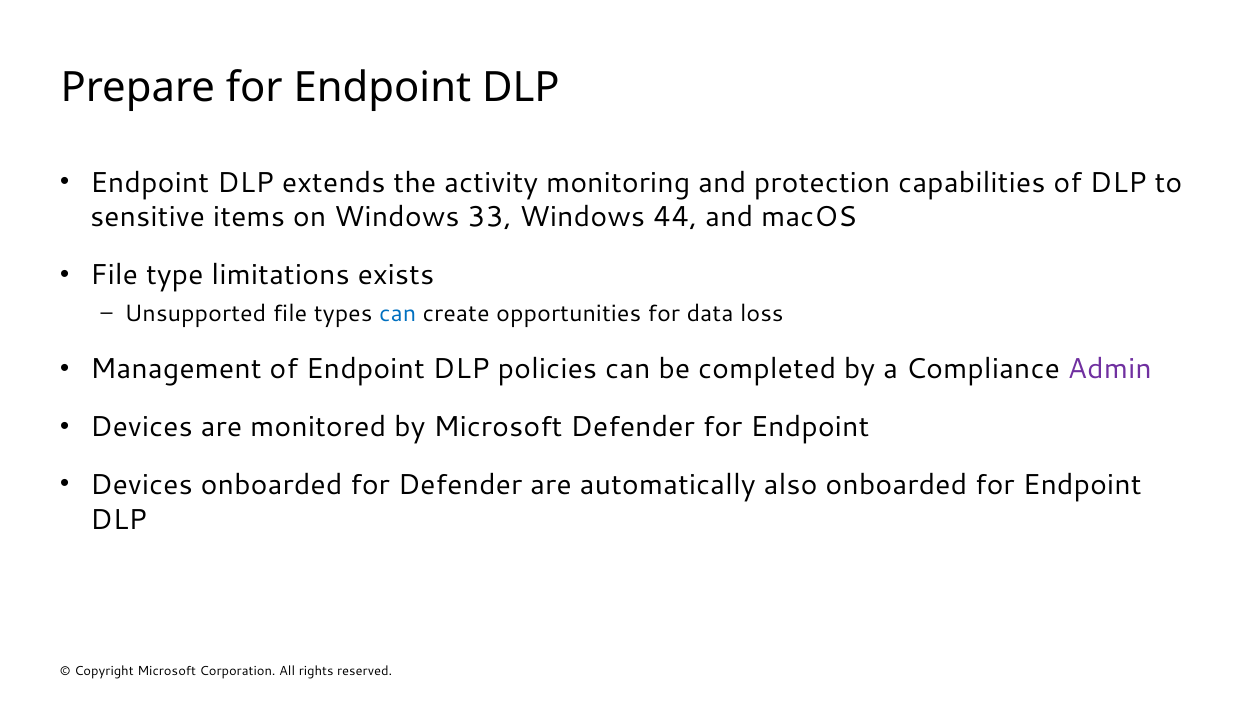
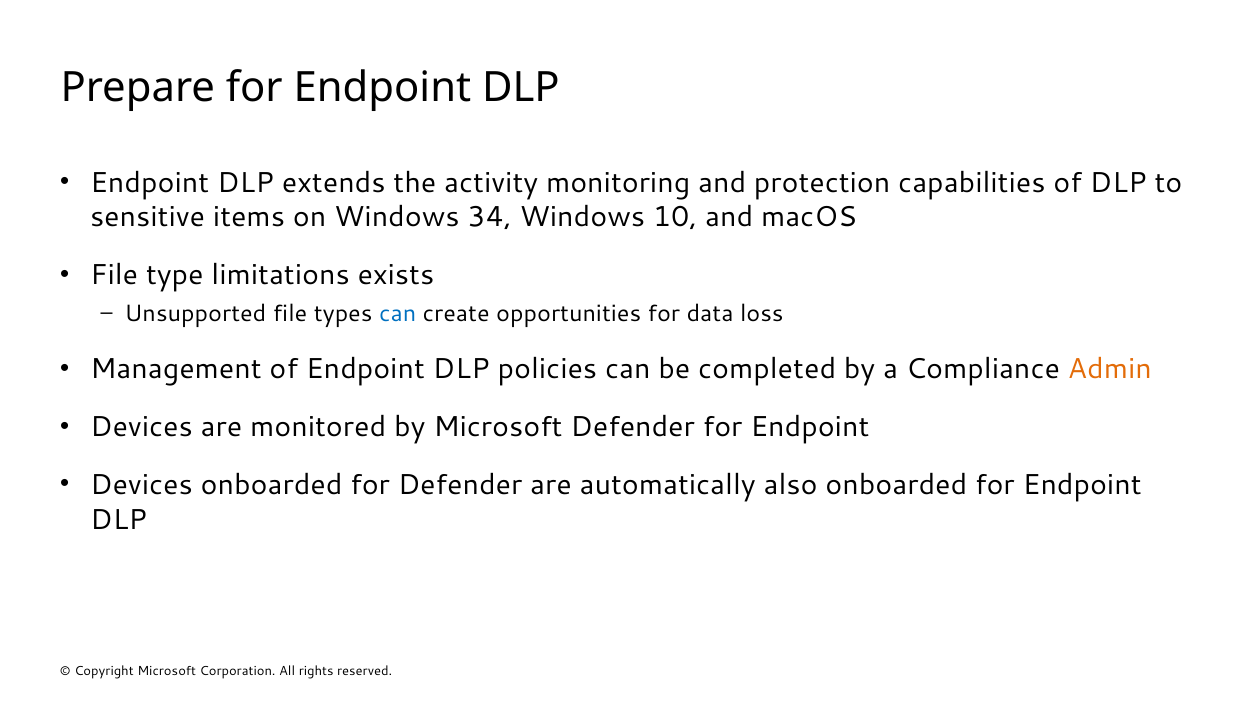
33: 33 -> 34
44: 44 -> 10
Admin colour: purple -> orange
